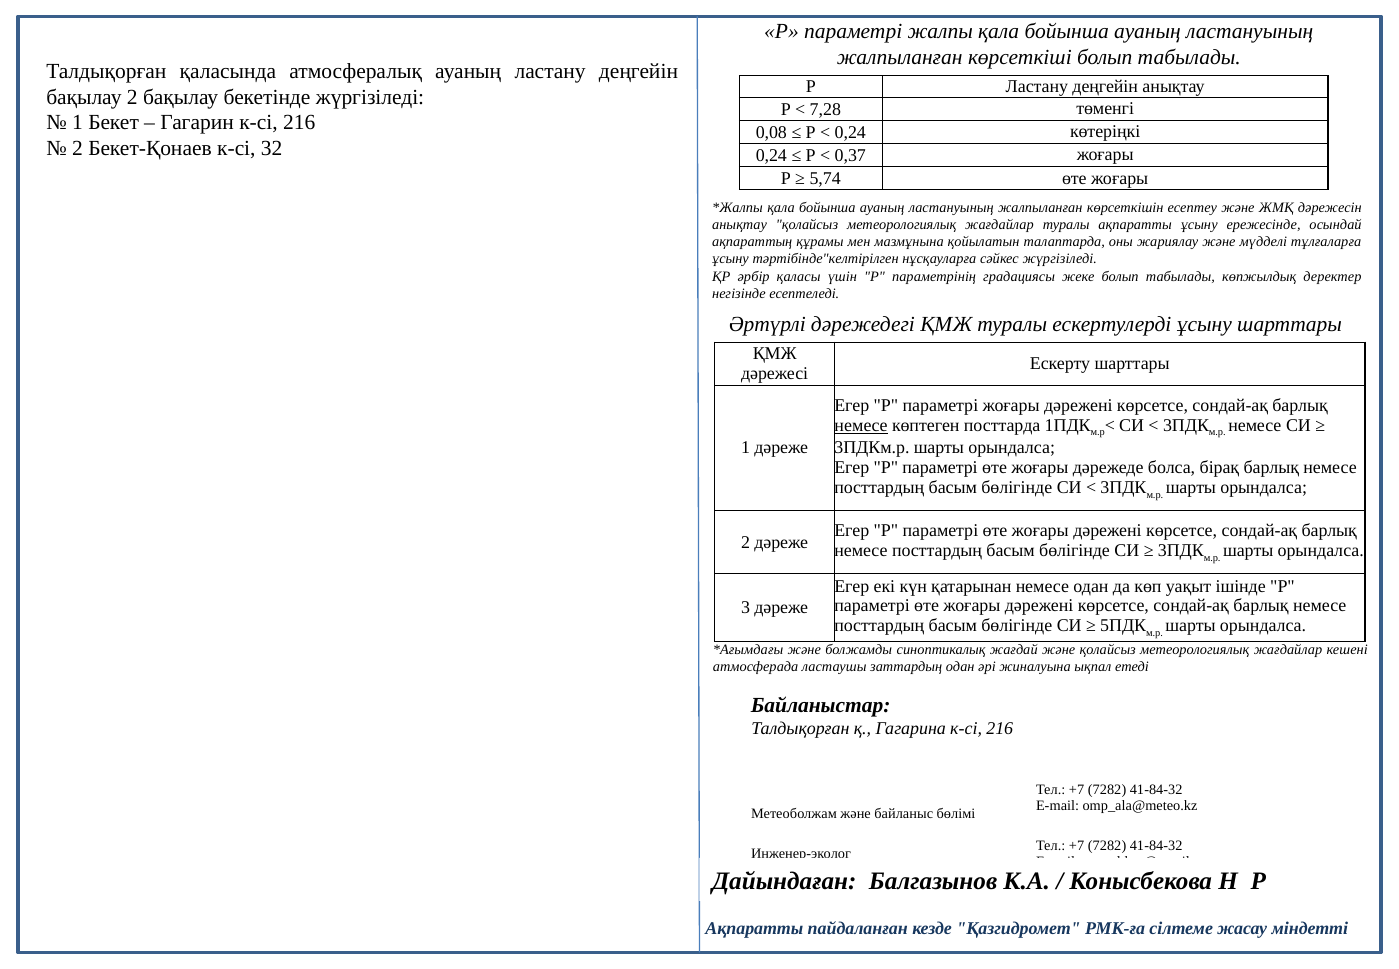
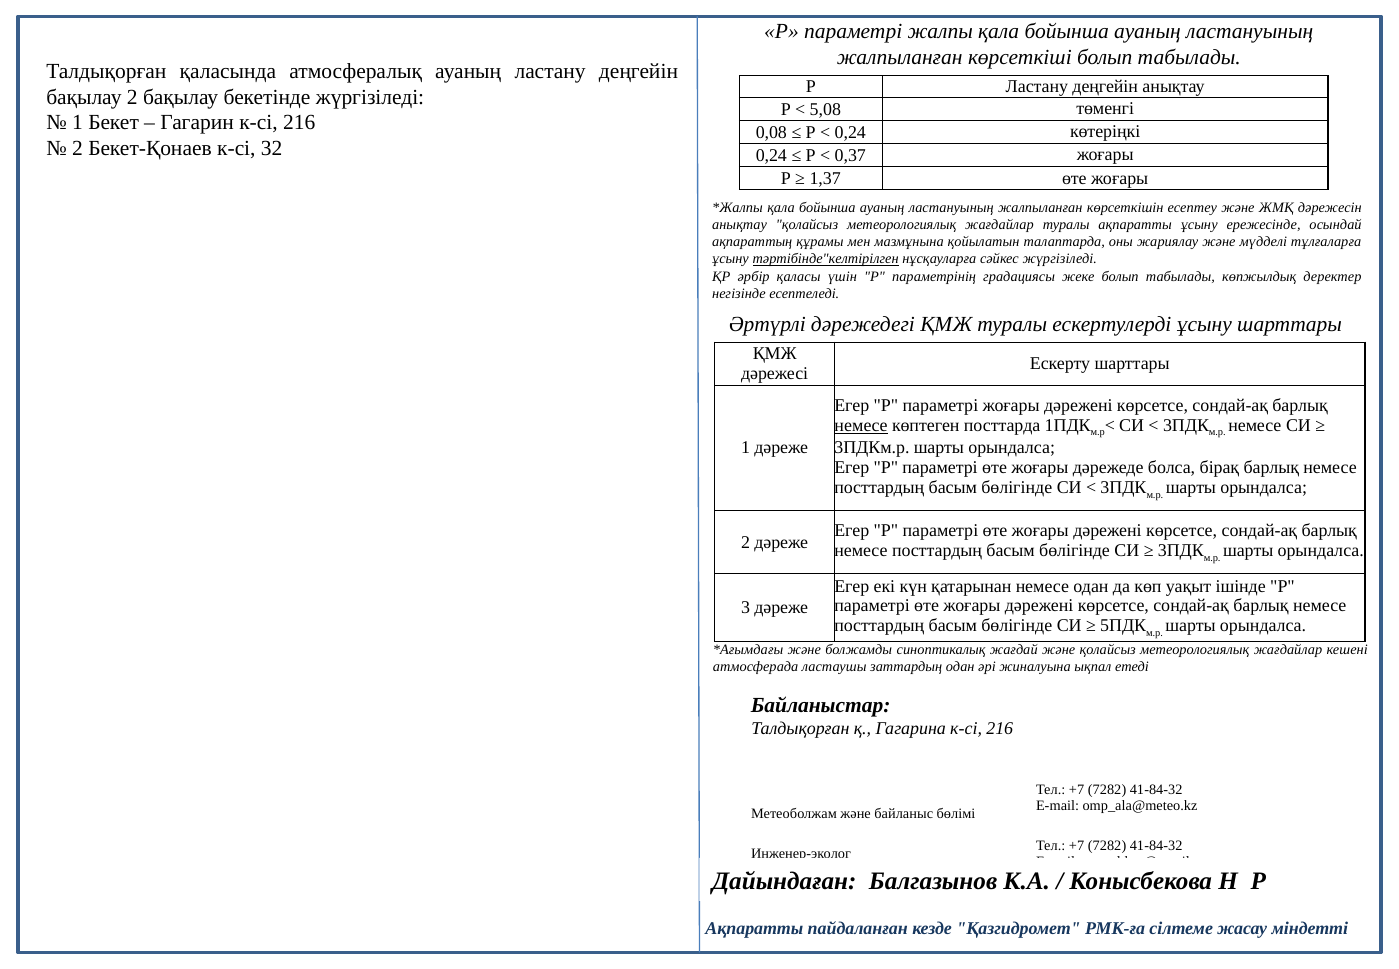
7,28: 7,28 -> 5,08
5,74: 5,74 -> 1,37
тәртібінде"келтірілген underline: none -> present
